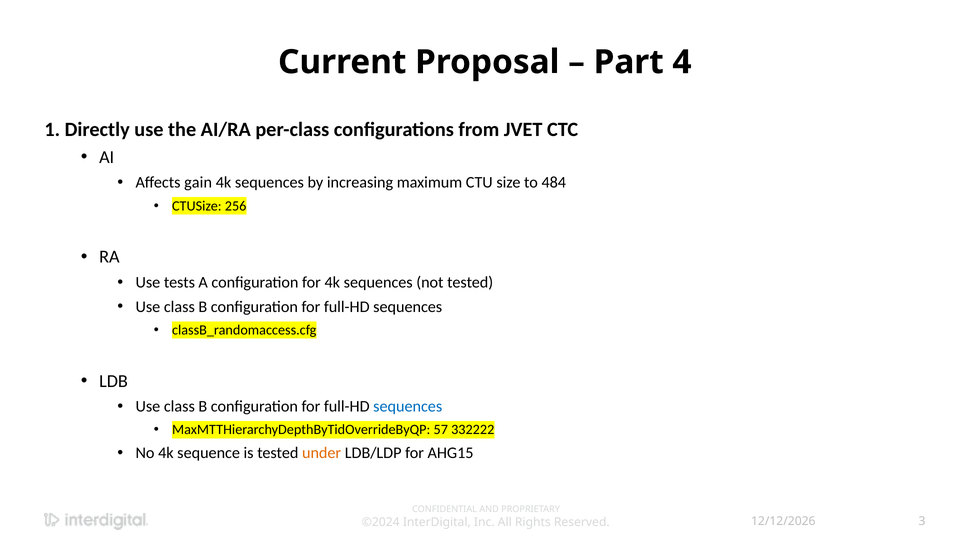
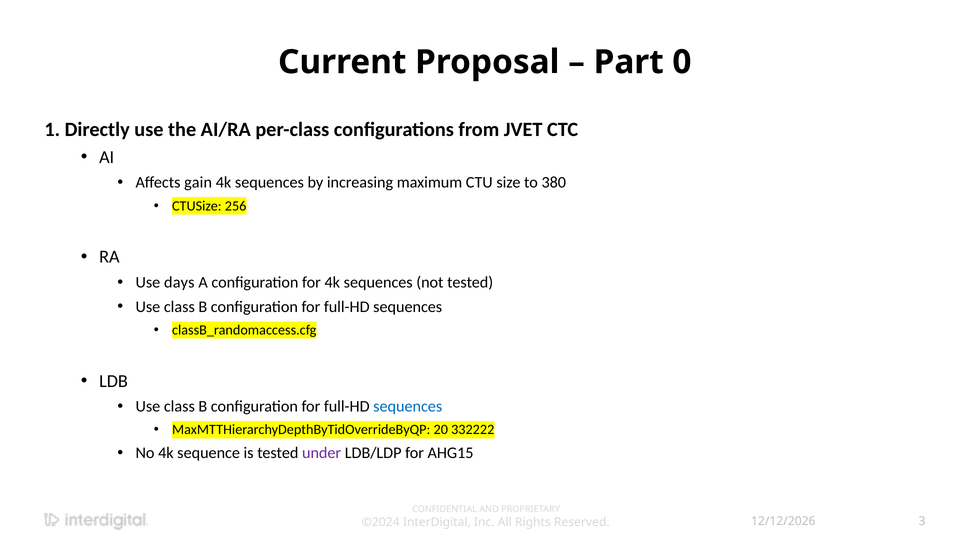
4: 4 -> 0
484: 484 -> 380
tests: tests -> days
57: 57 -> 20
under colour: orange -> purple
